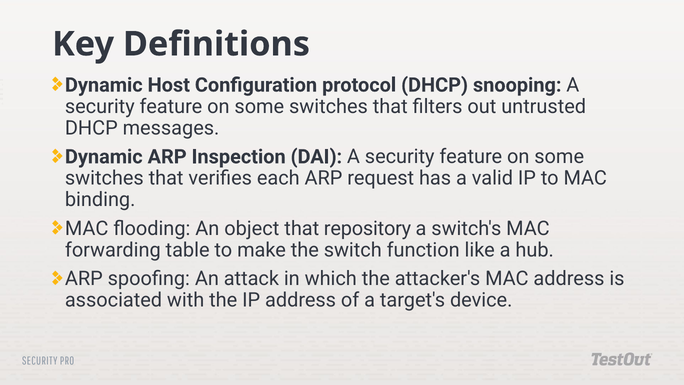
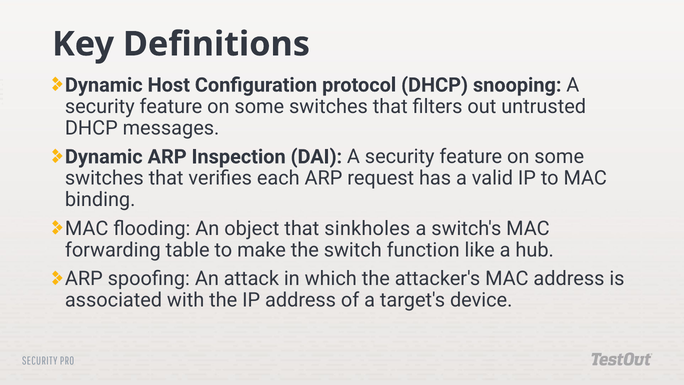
repository: repository -> sinkholes
